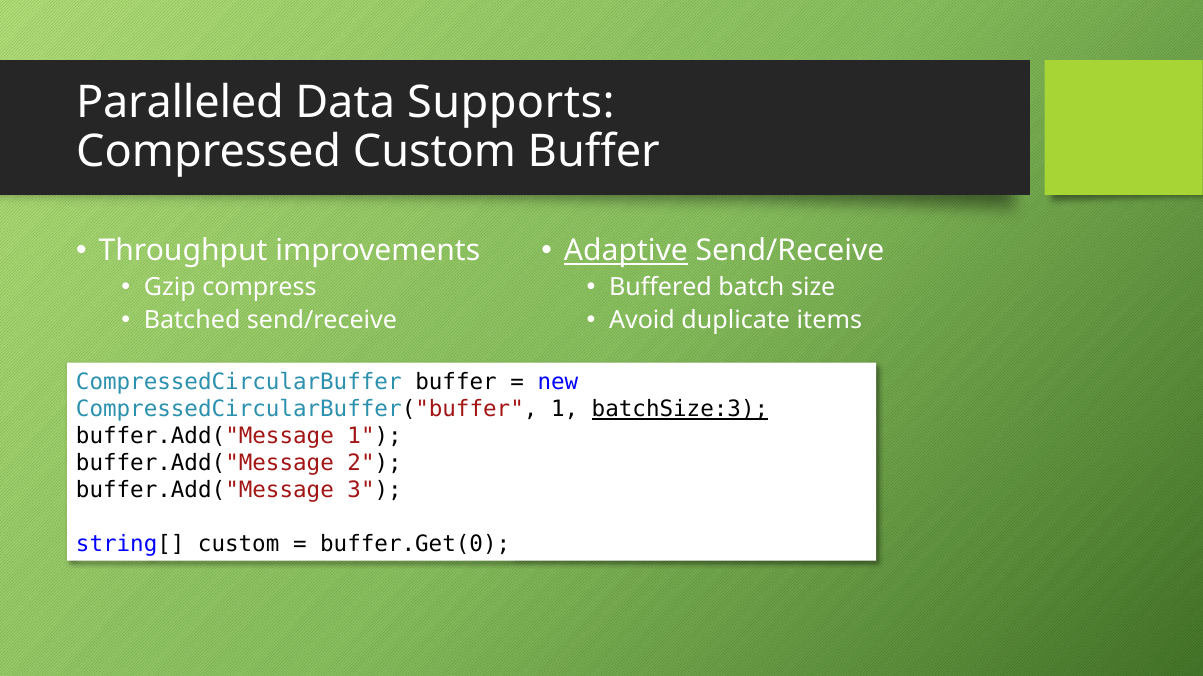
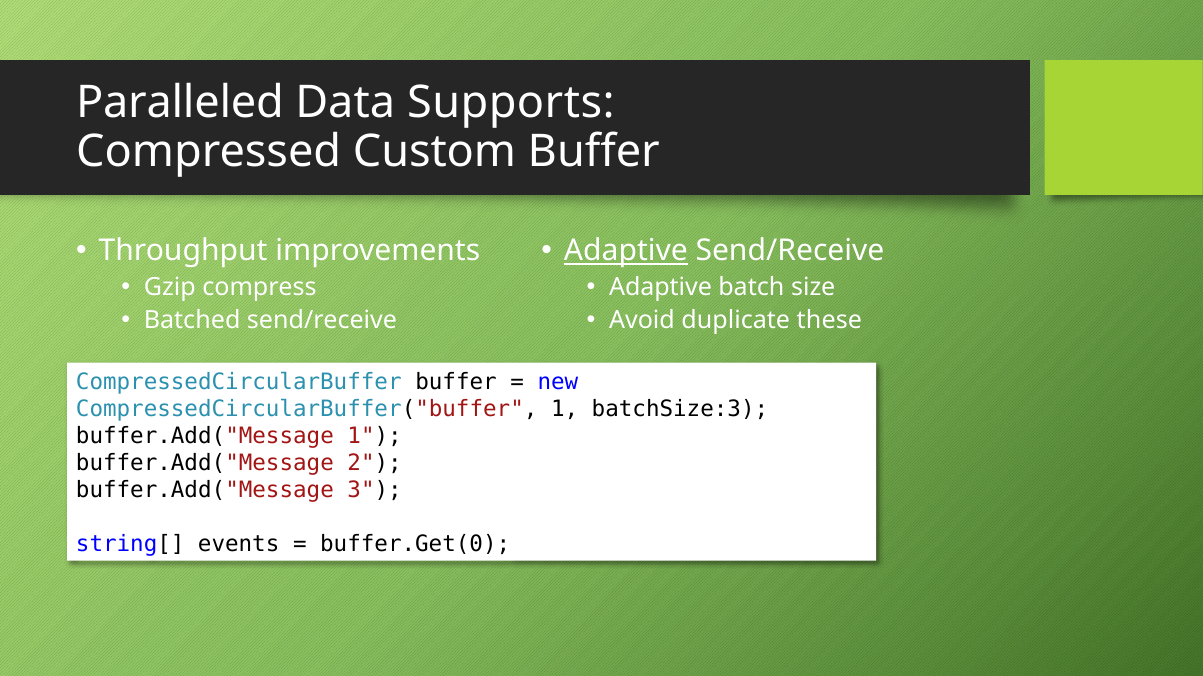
Buffered at (660, 287): Buffered -> Adaptive
items: items -> these
batchSize:3 underline: present -> none
string[ custom: custom -> events
